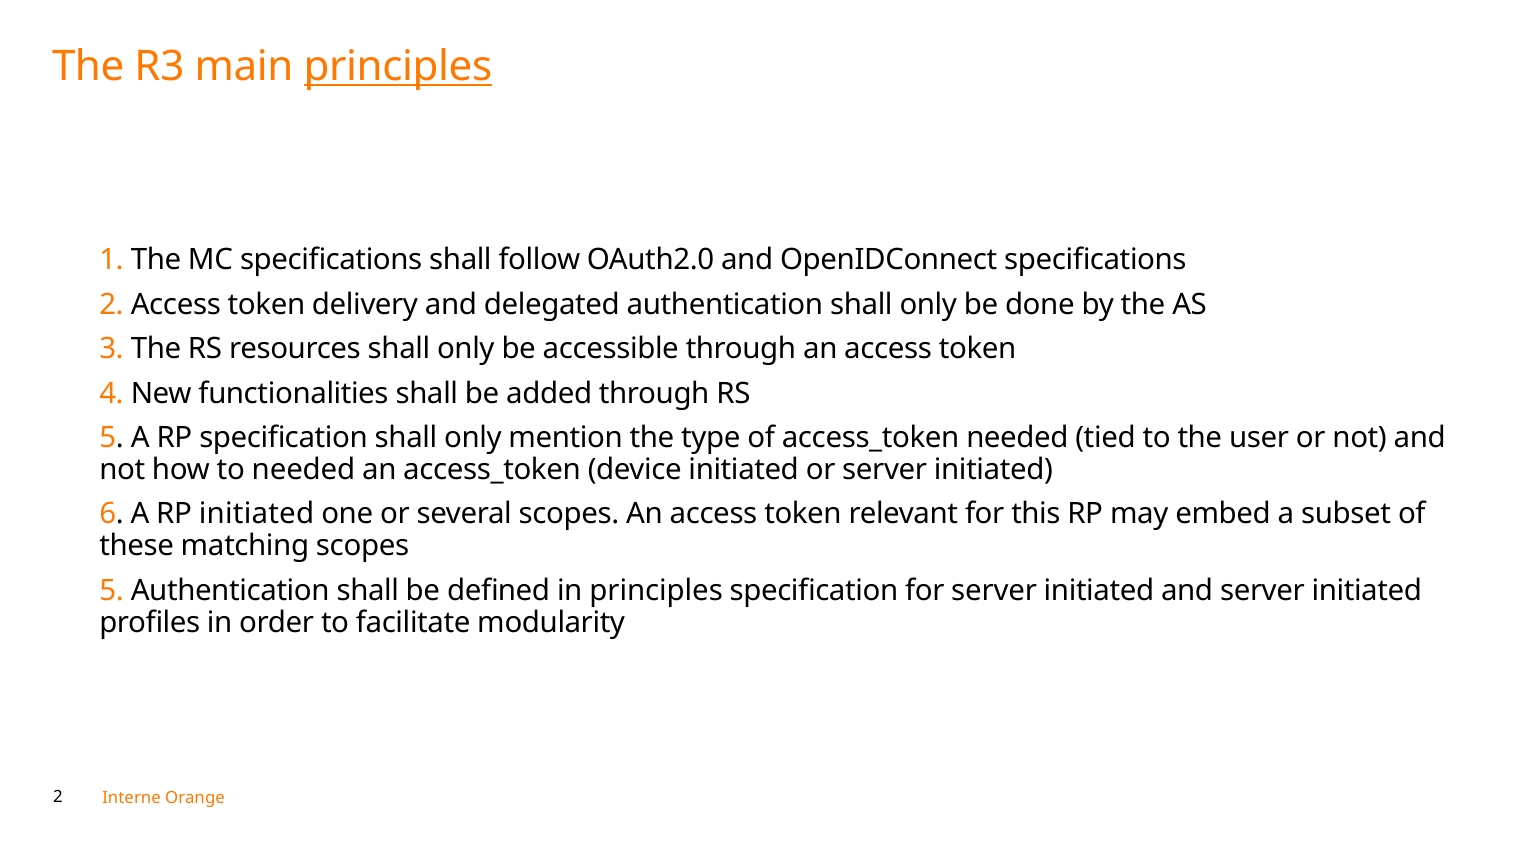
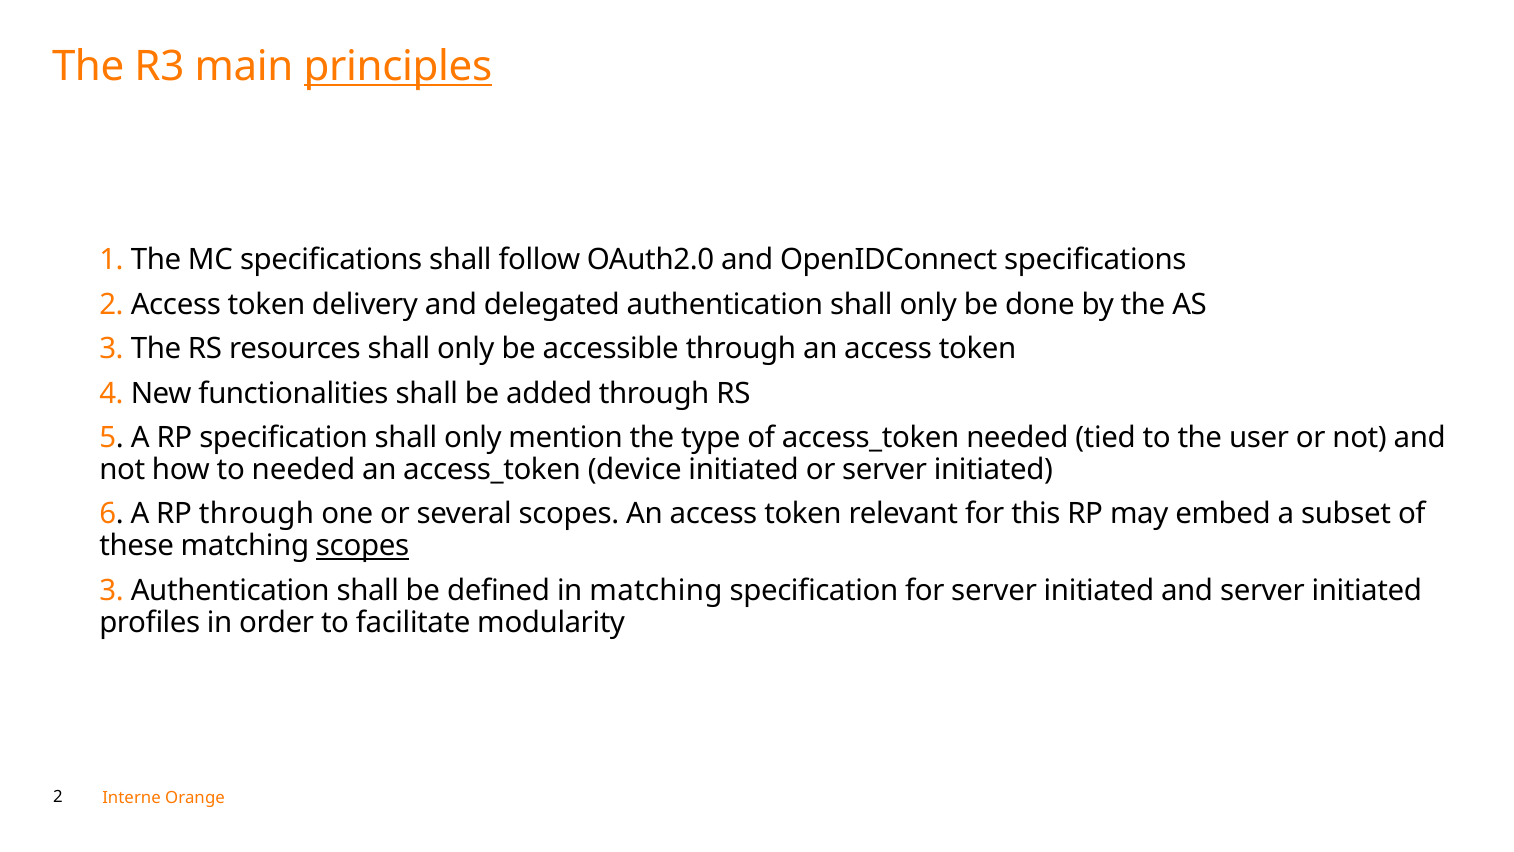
RP initiated: initiated -> through
scopes at (363, 546) underline: none -> present
5 at (112, 590): 5 -> 3
in principles: principles -> matching
